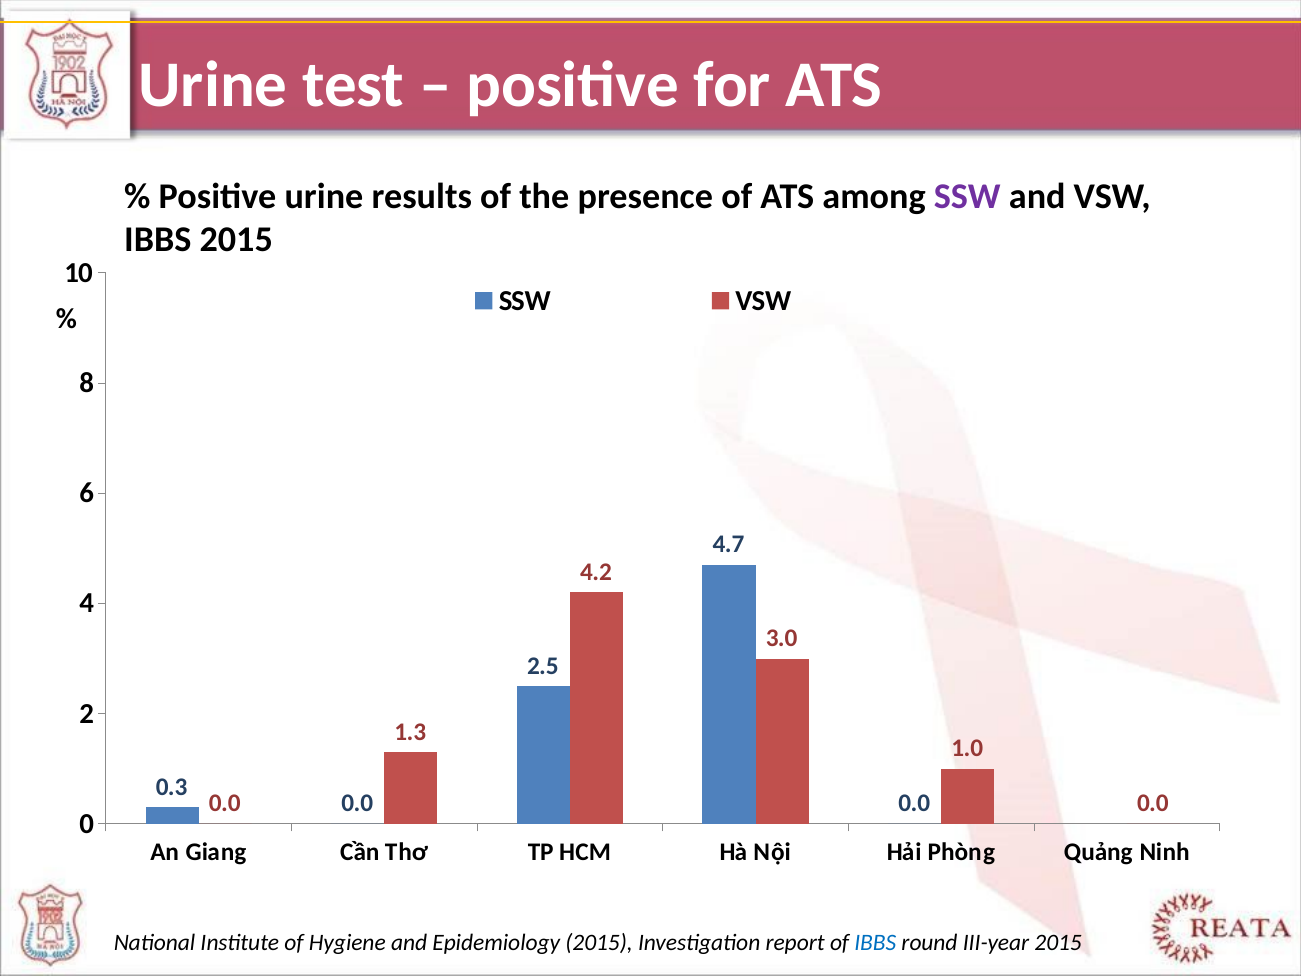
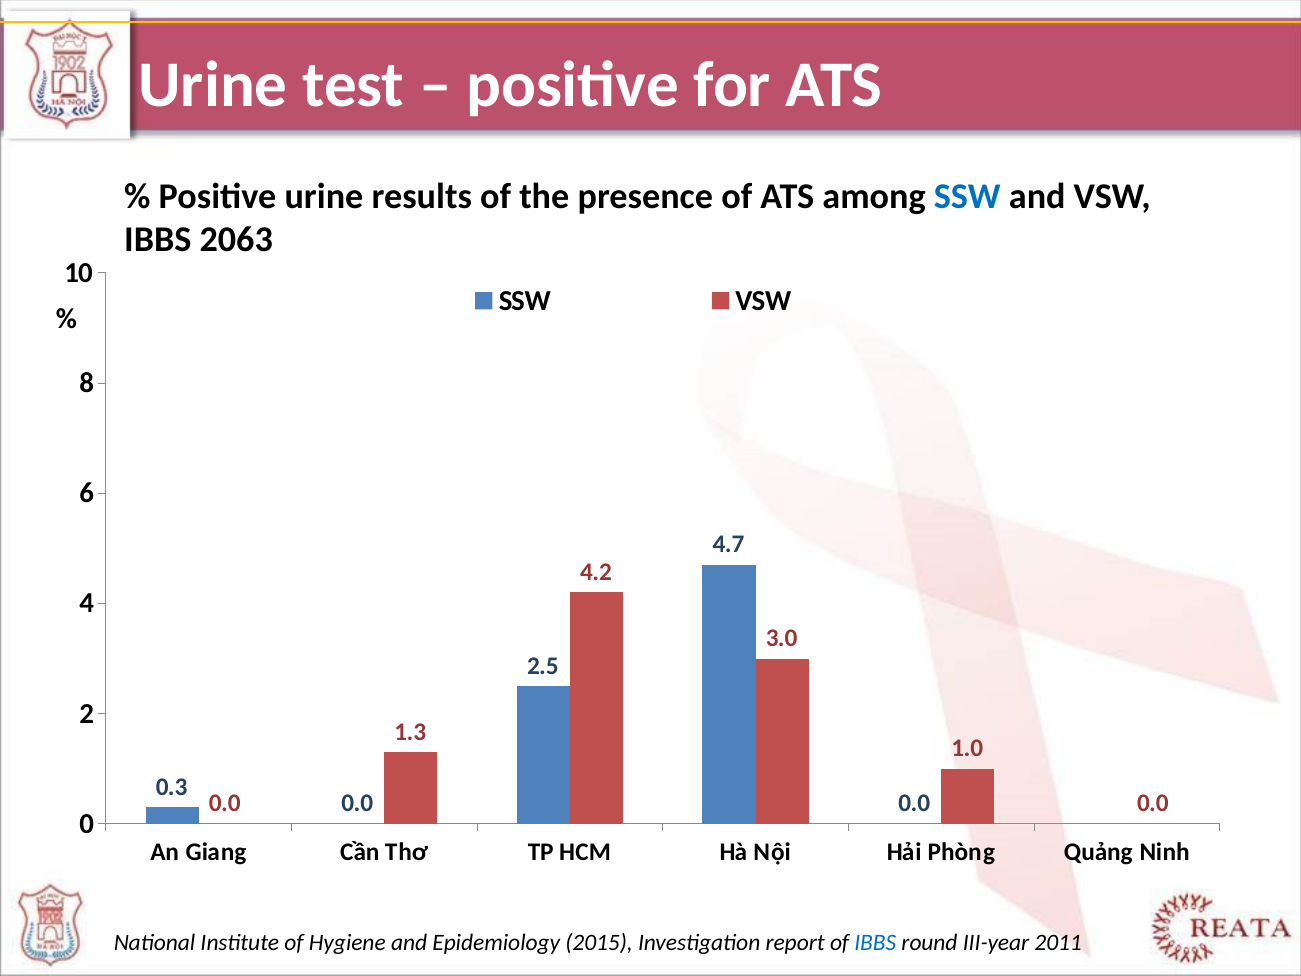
SSW at (967, 197) colour: purple -> blue
IBBS 2015: 2015 -> 2063
III-year 2015: 2015 -> 2011
